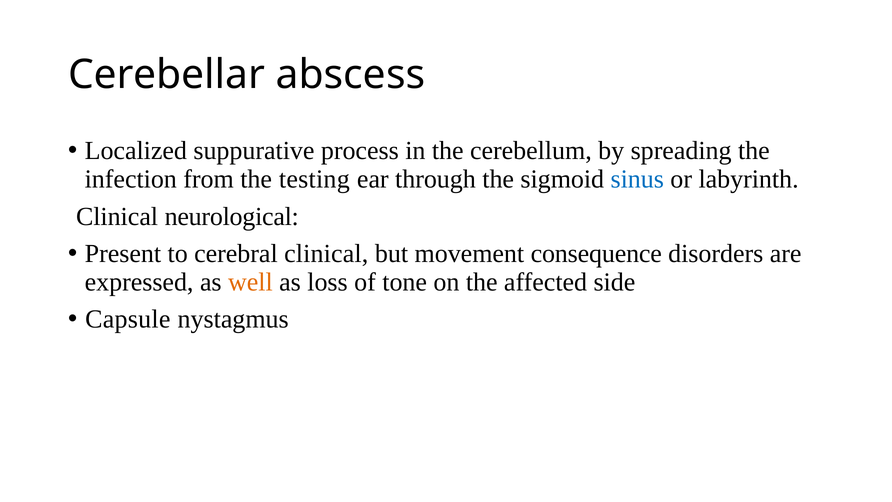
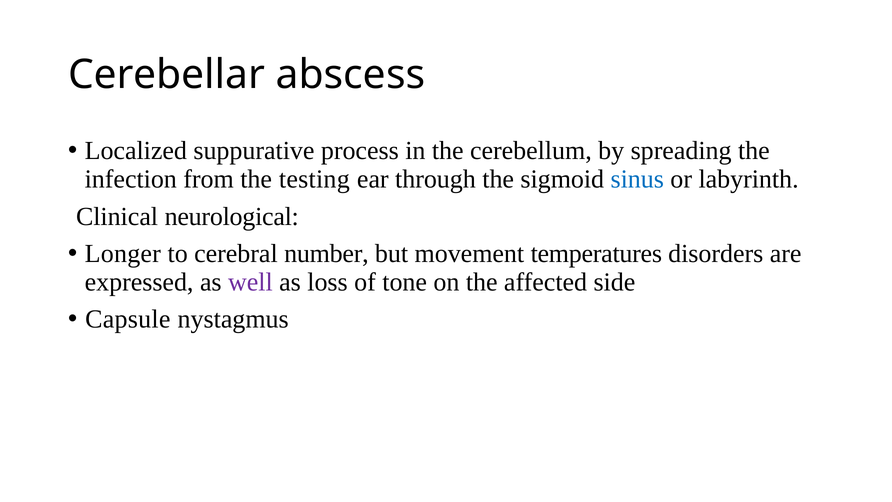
Present: Present -> Longer
cerebral clinical: clinical -> number
consequence: consequence -> temperatures
well colour: orange -> purple
